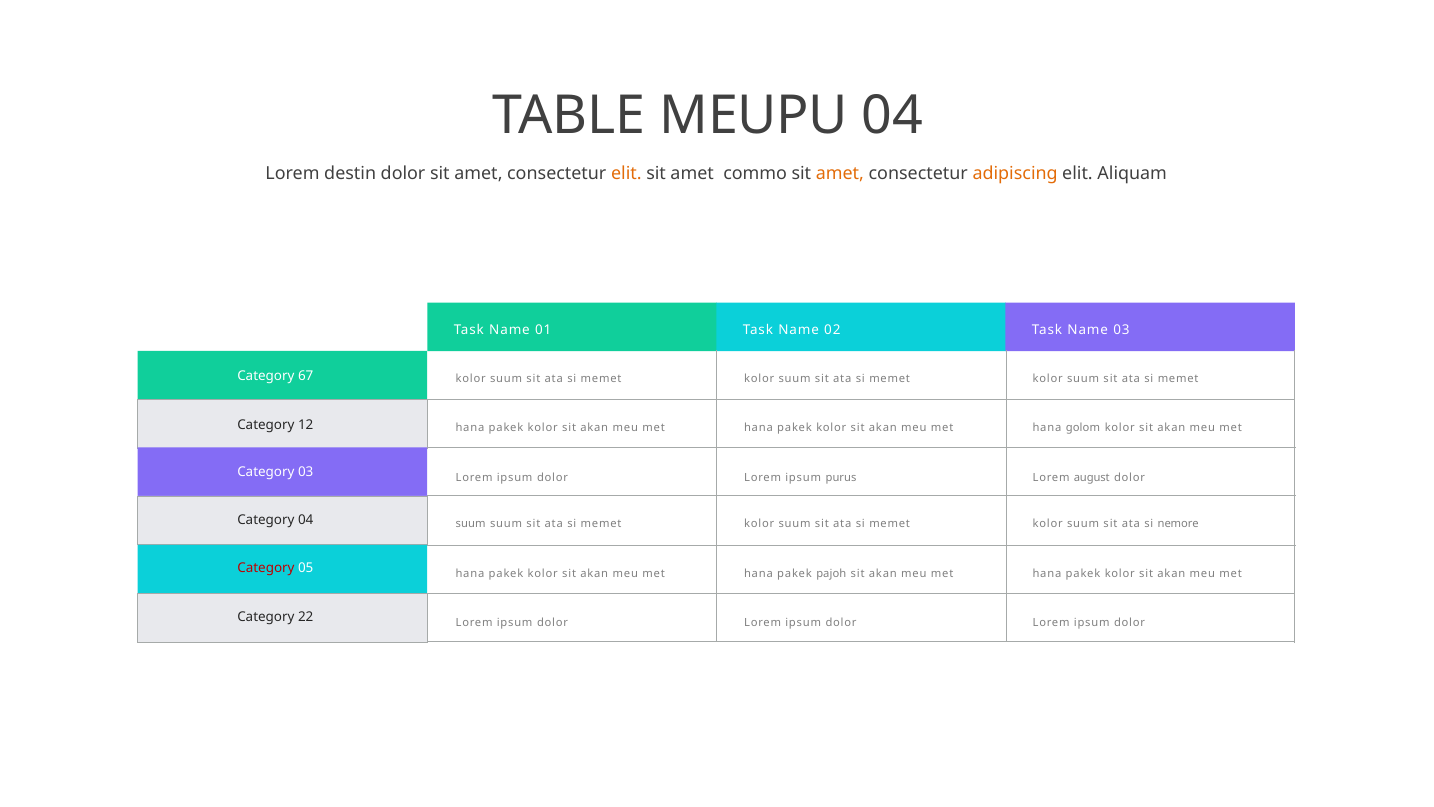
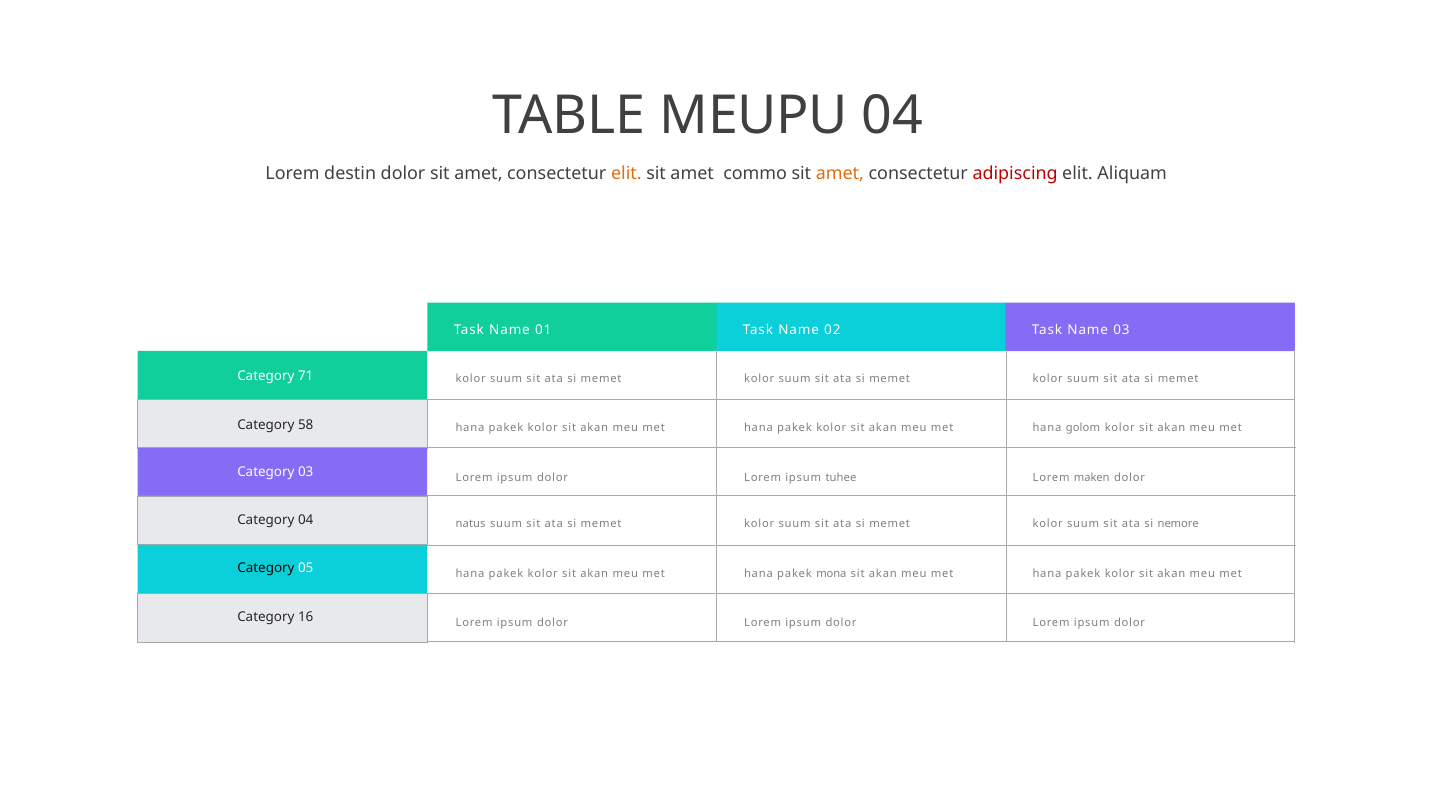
adipiscing colour: orange -> red
67: 67 -> 71
12: 12 -> 58
purus: purus -> tuhee
august: august -> maken
suum at (471, 524): suum -> natus
Category at (266, 568) colour: red -> black
pajoh: pajoh -> mona
22: 22 -> 16
